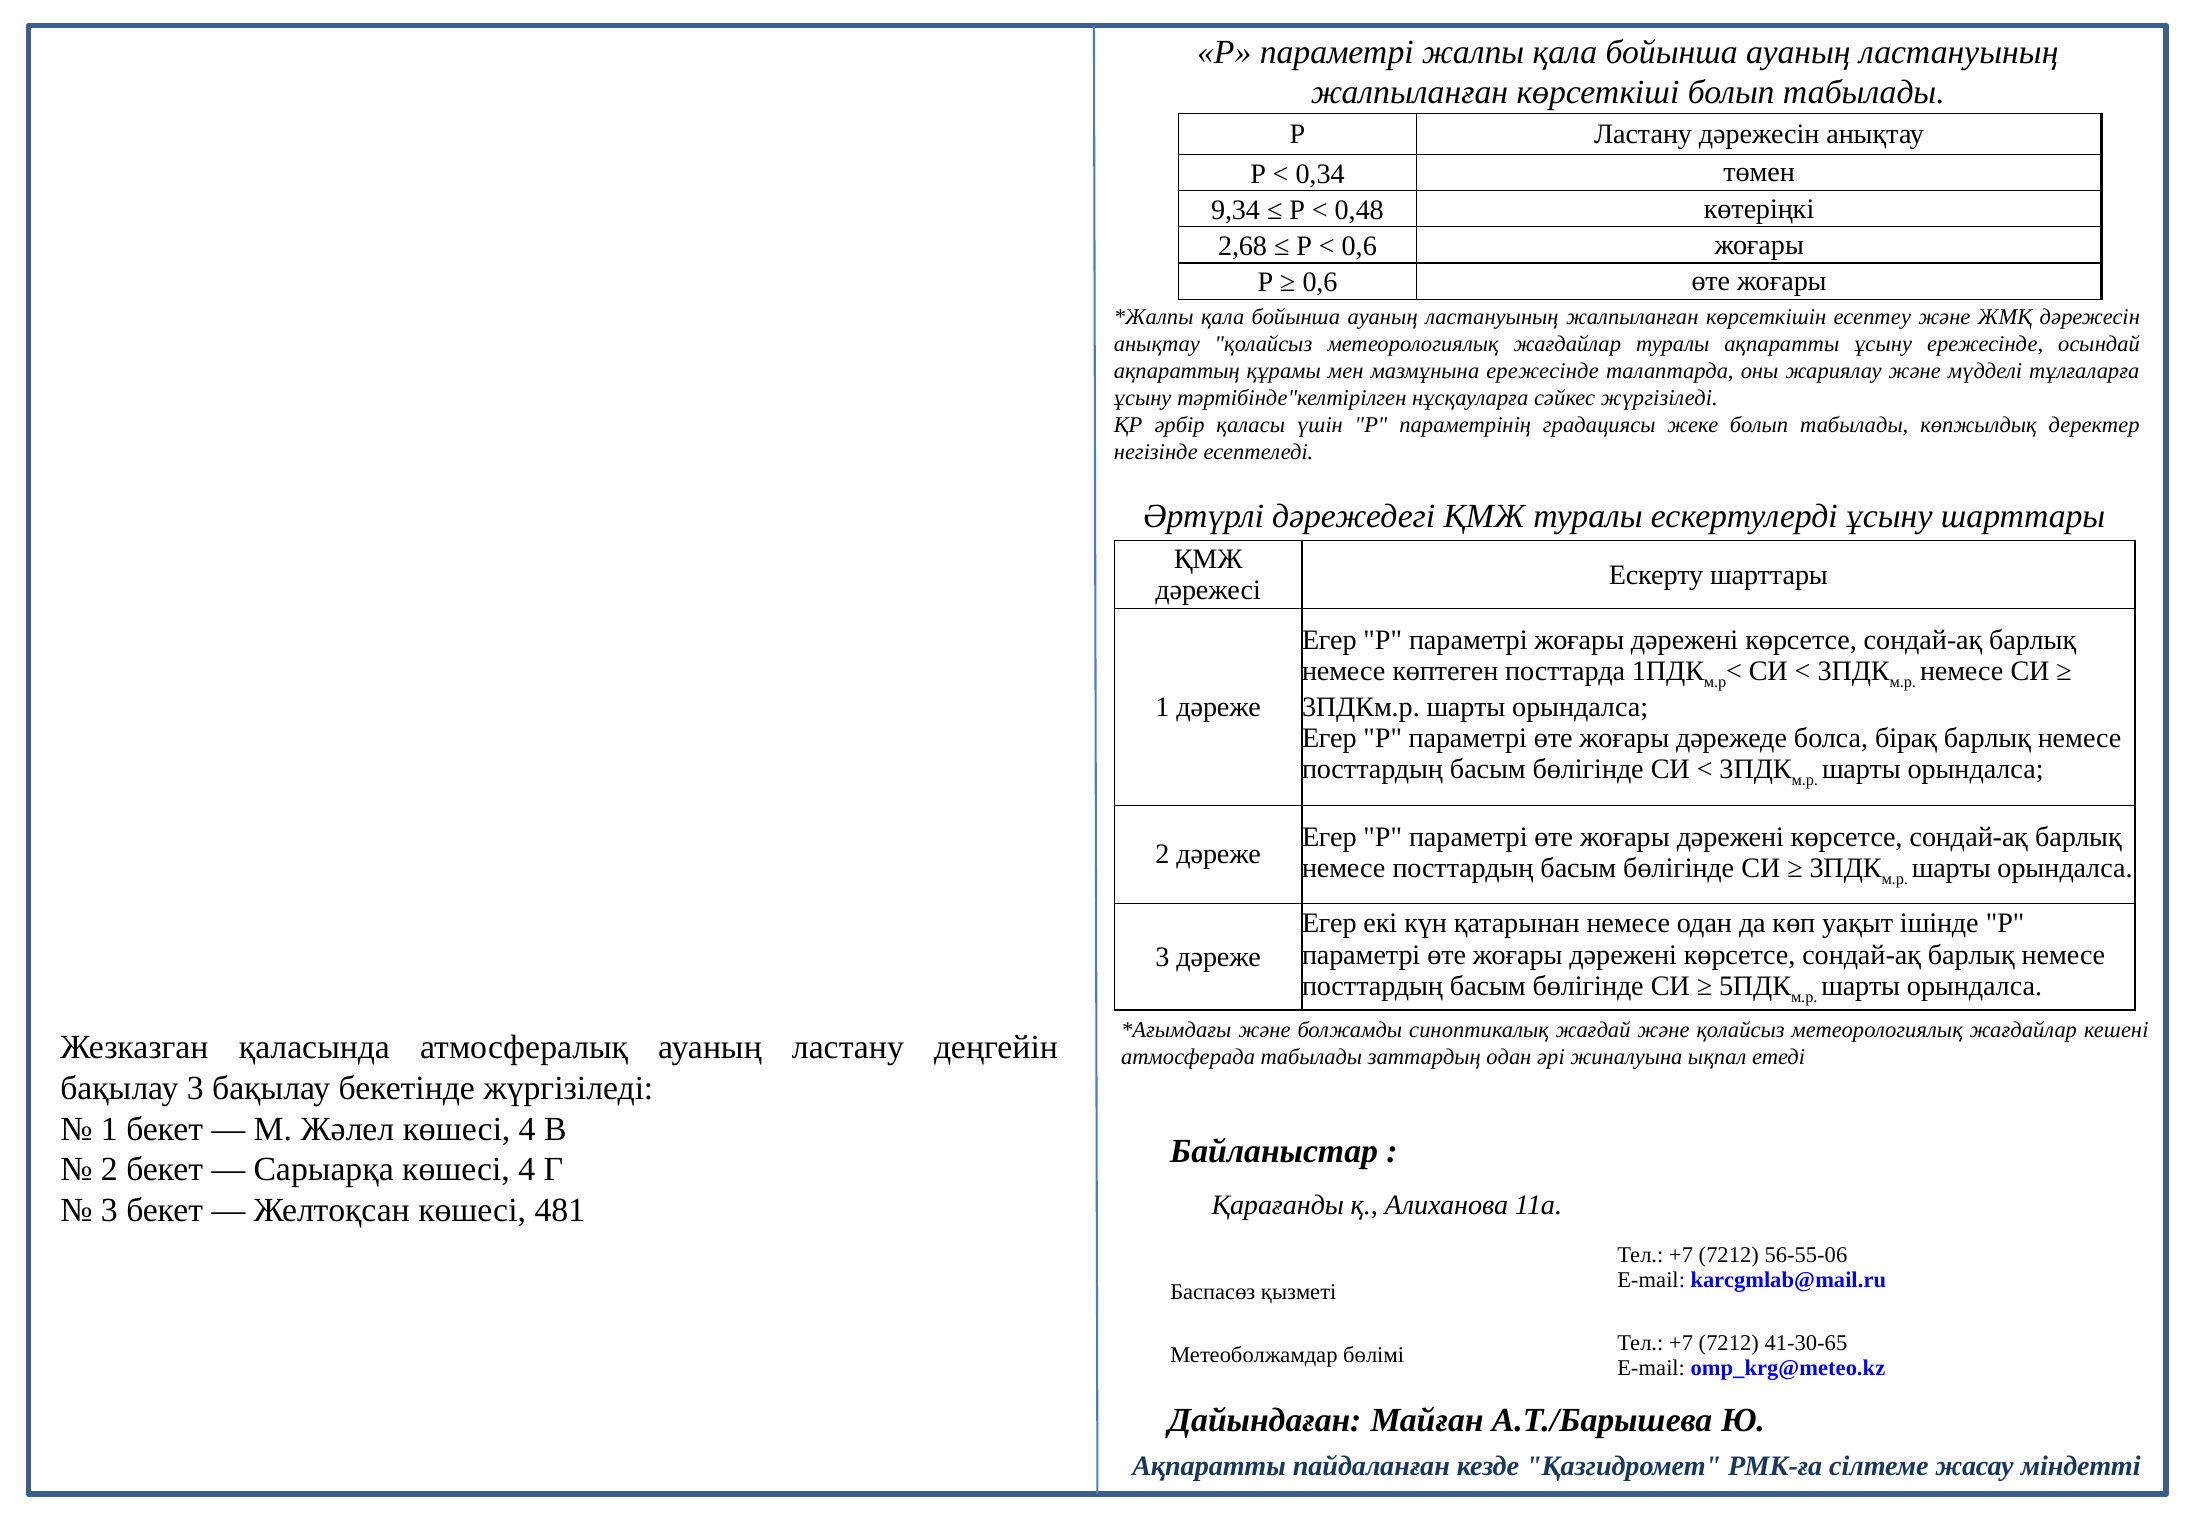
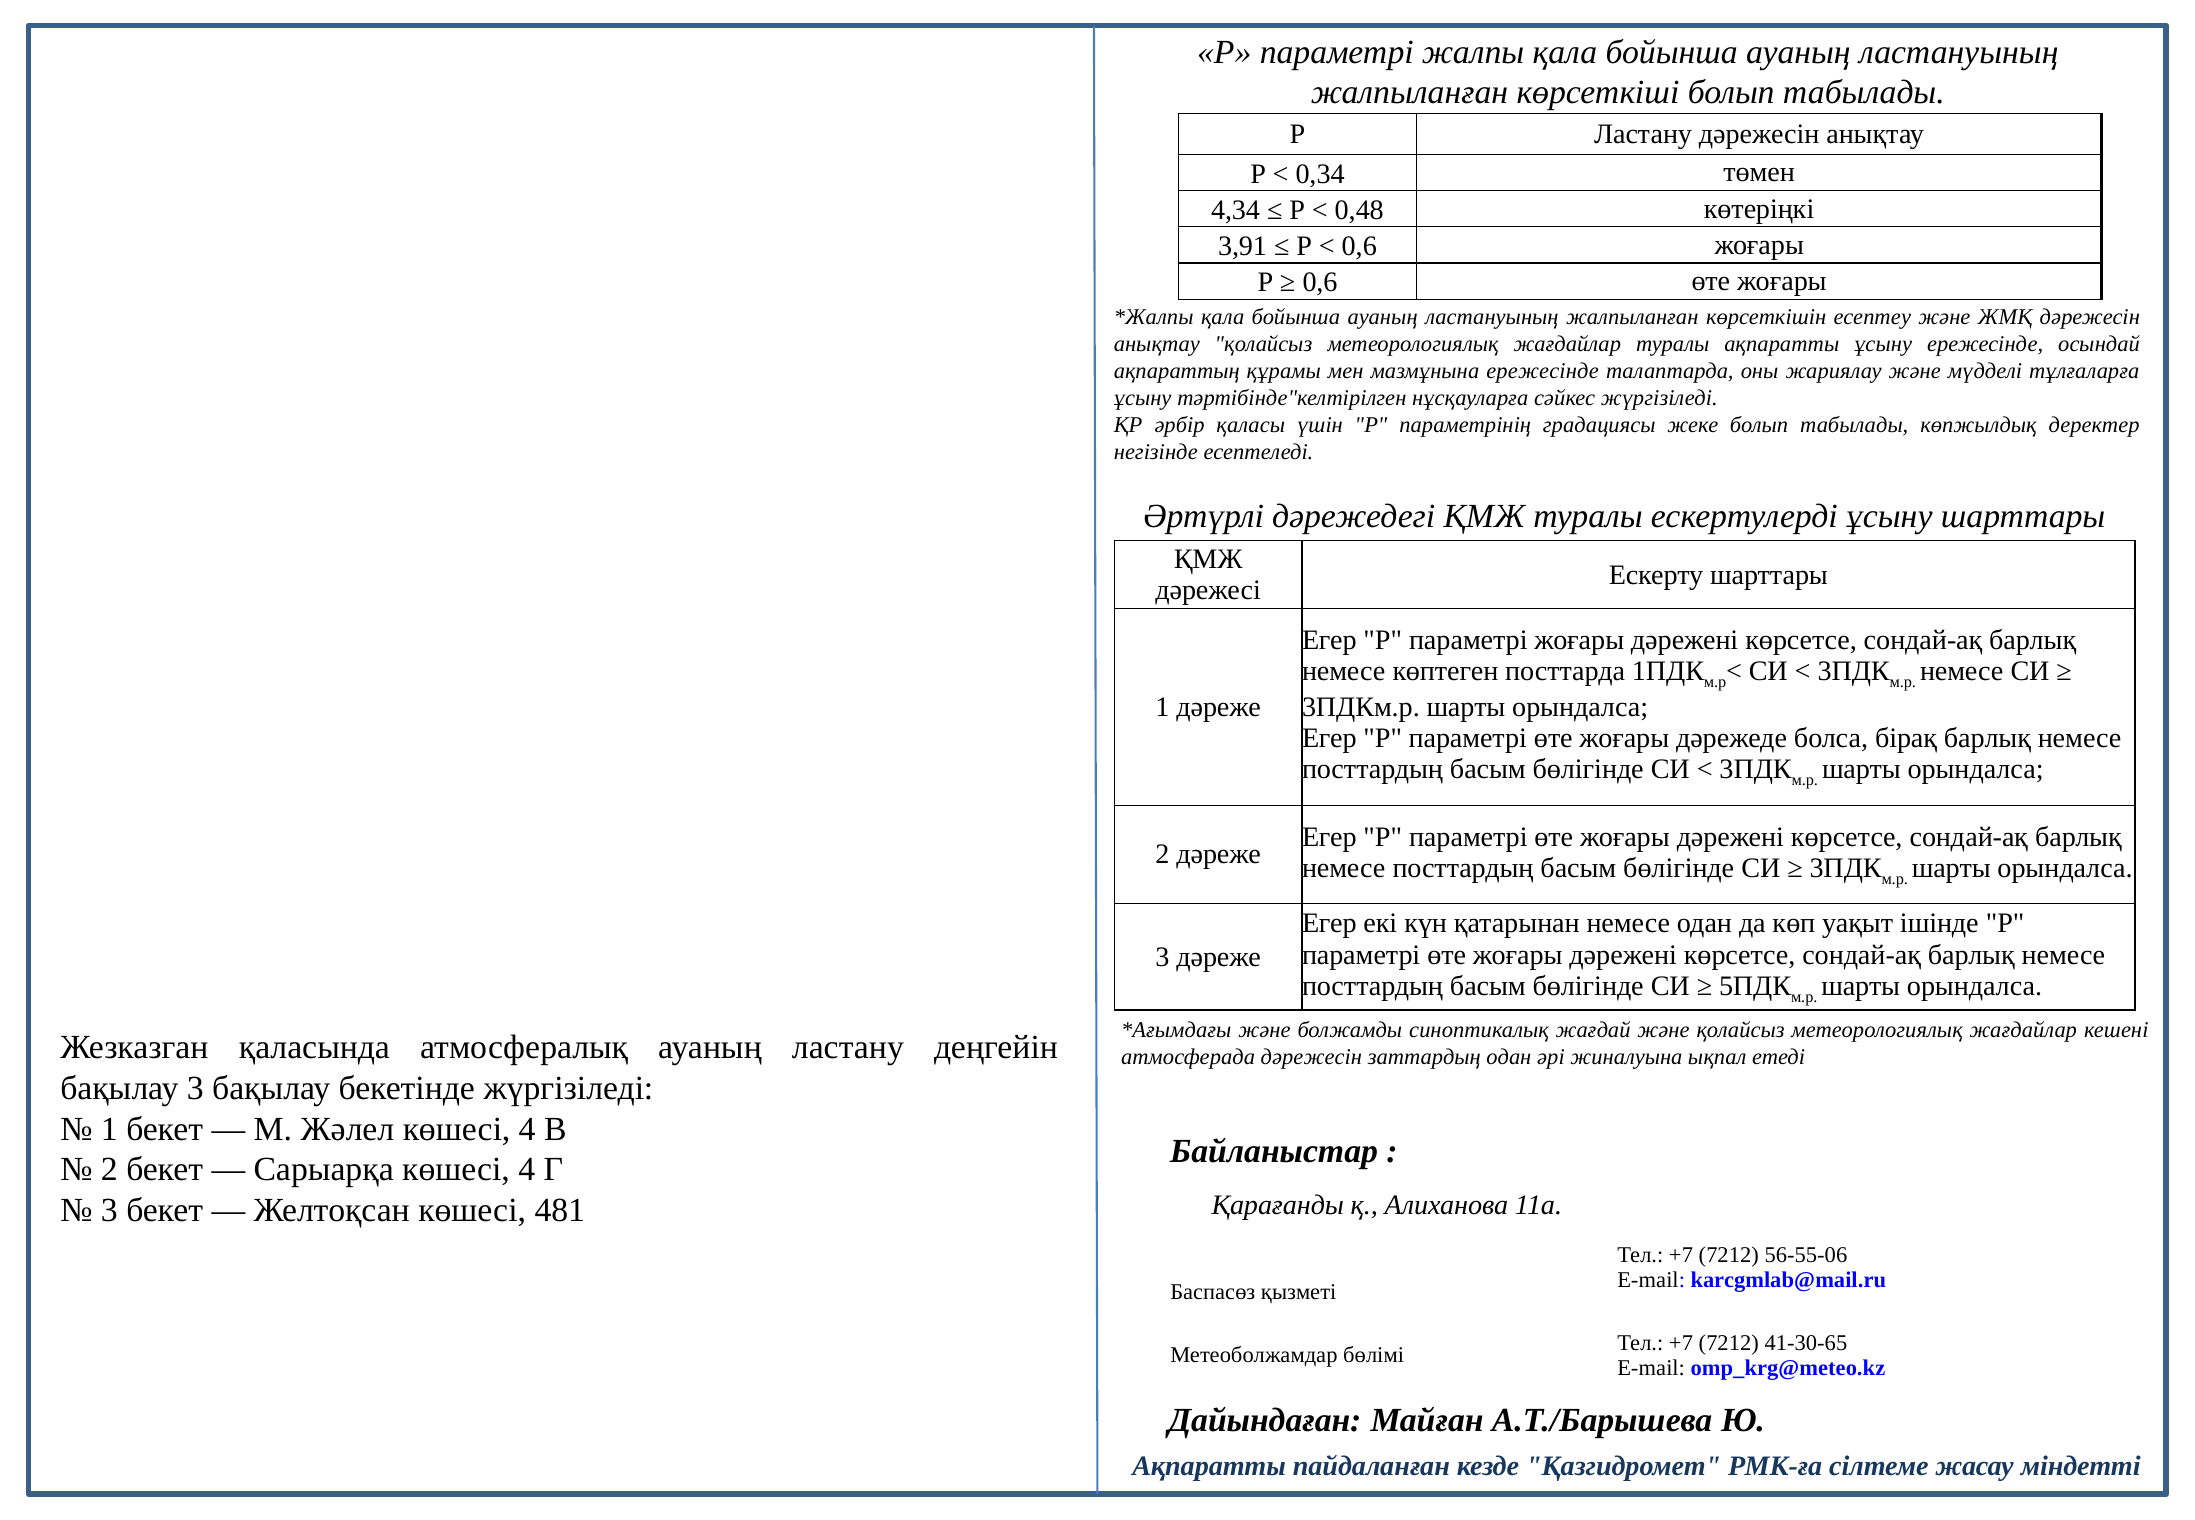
9,34: 9,34 -> 4,34
2,68: 2,68 -> 3,91
атмосферада табылады: табылады -> дәрежесін
